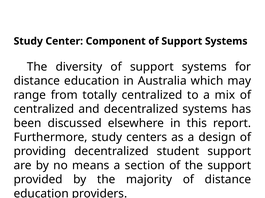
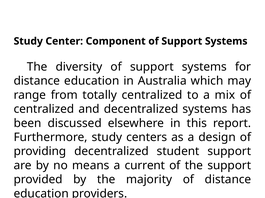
section: section -> current
